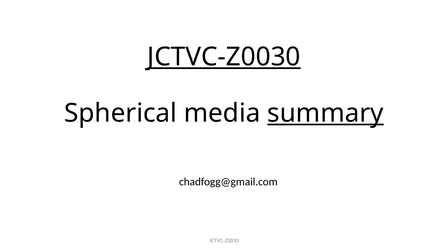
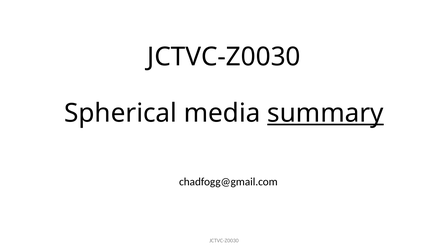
JCTVC-Z0030 at (224, 57) underline: present -> none
